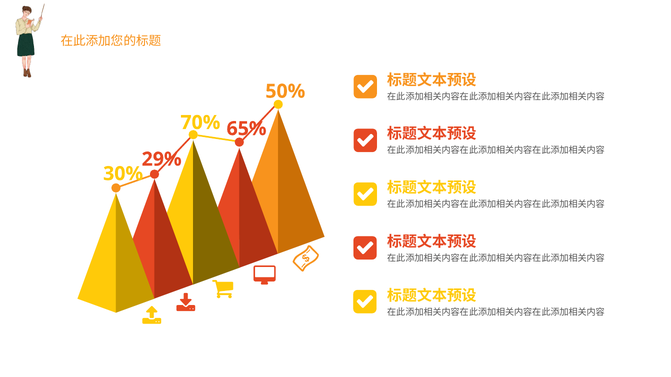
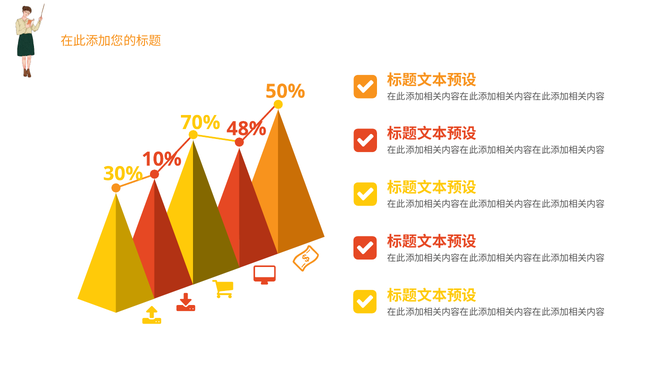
65%: 65% -> 48%
29%: 29% -> 10%
